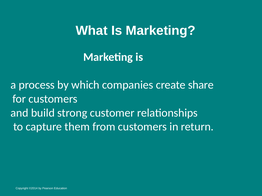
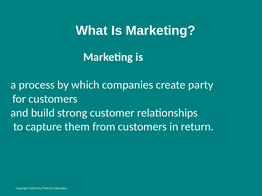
share: share -> party
